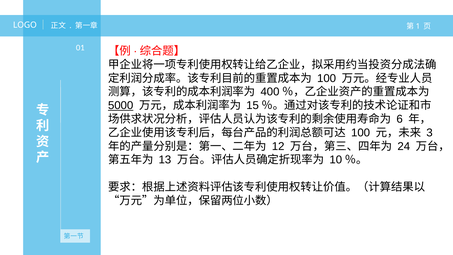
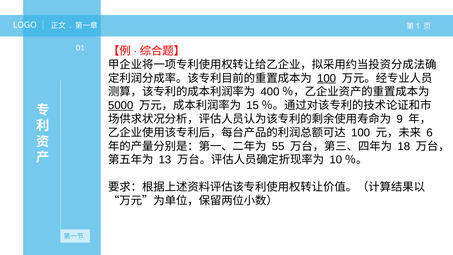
100 at (327, 78) underline: none -> present
6: 6 -> 9
3: 3 -> 6
12: 12 -> 55
24: 24 -> 18
